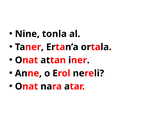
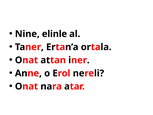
tonla: tonla -> elinle
